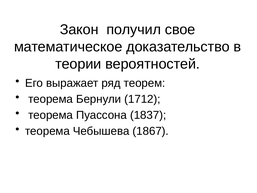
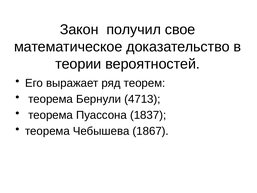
1712: 1712 -> 4713
